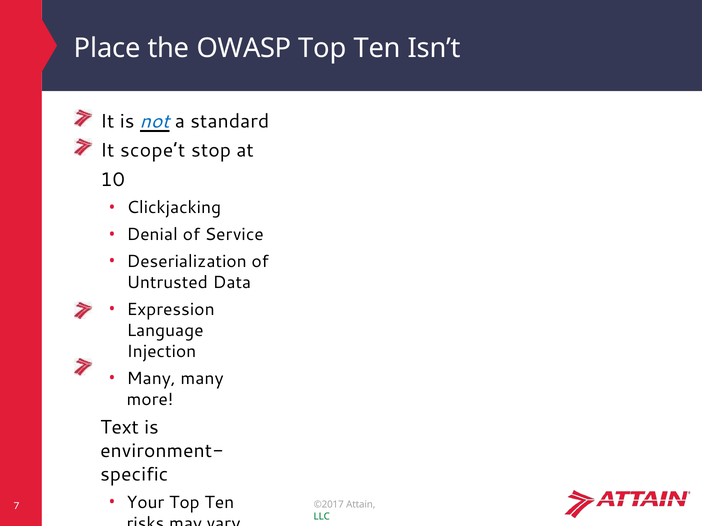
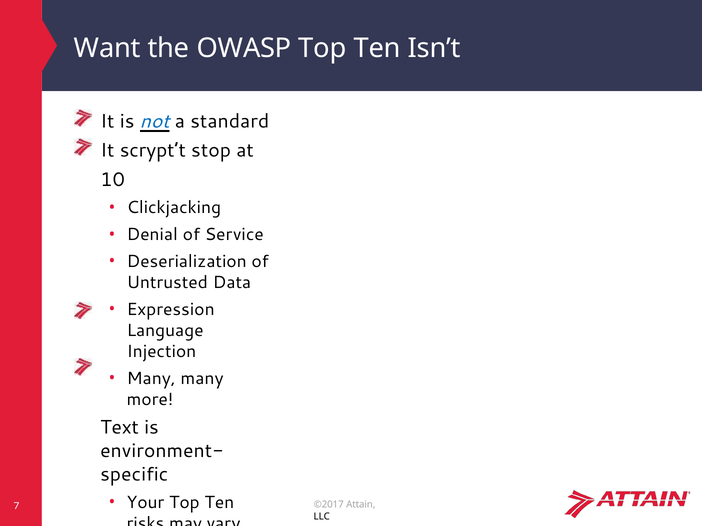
Place: Place -> Want
scope’t: scope’t -> scrypt’t
LLC colour: green -> black
